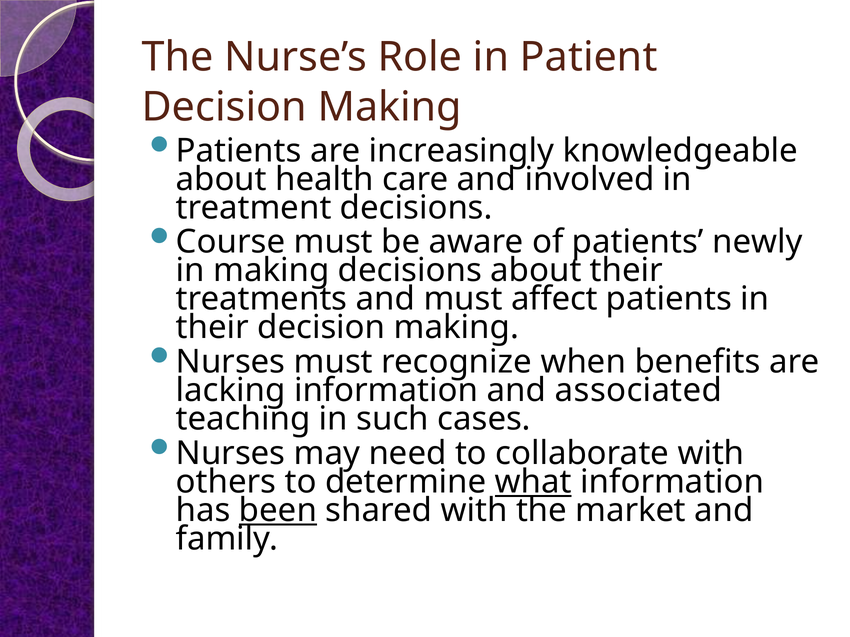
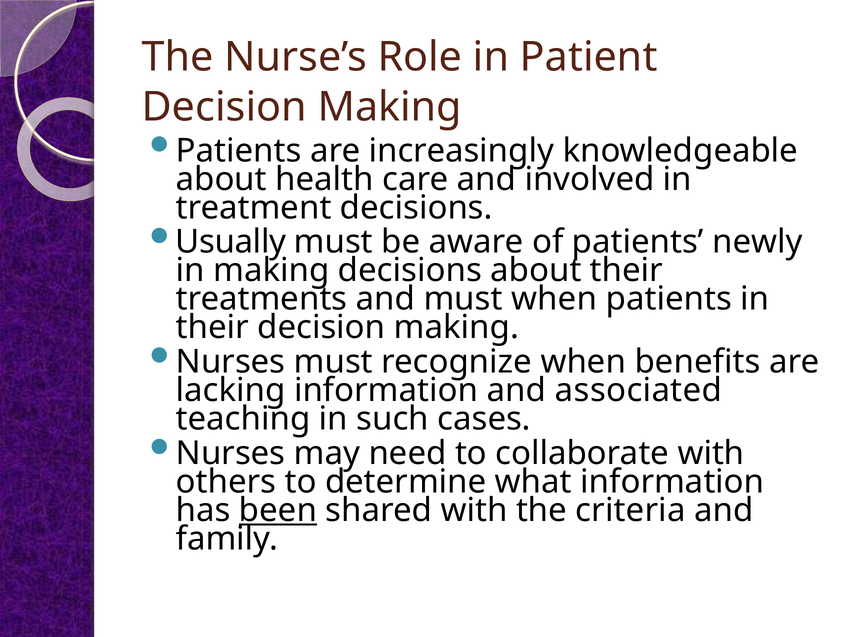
Course: Course -> Usually
must affect: affect -> when
what underline: present -> none
market: market -> criteria
